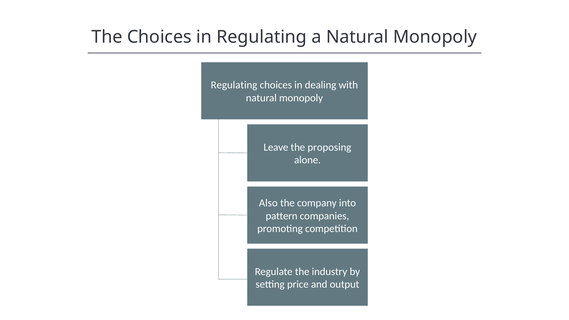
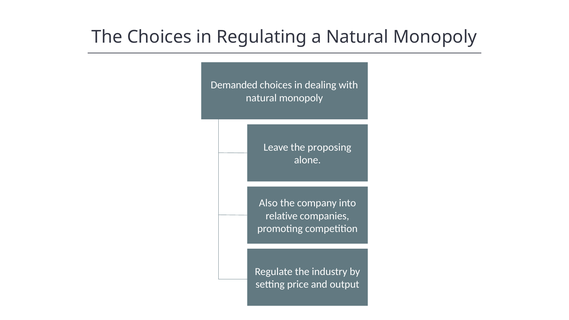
Regulating at (234, 85): Regulating -> Demanded
pattern: pattern -> relative
